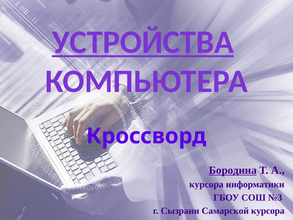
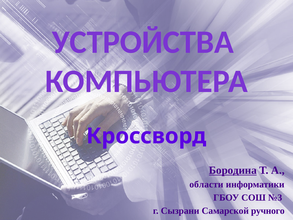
УСТРОЙСТВА underline: present -> none
курсора at (206, 184): курсора -> области
Самарской курсора: курсора -> ручного
